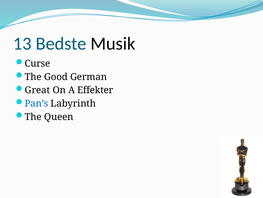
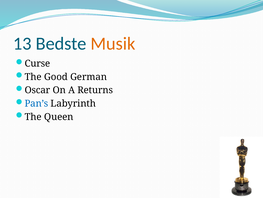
Musik colour: black -> orange
Great: Great -> Oscar
Effekter: Effekter -> Returns
